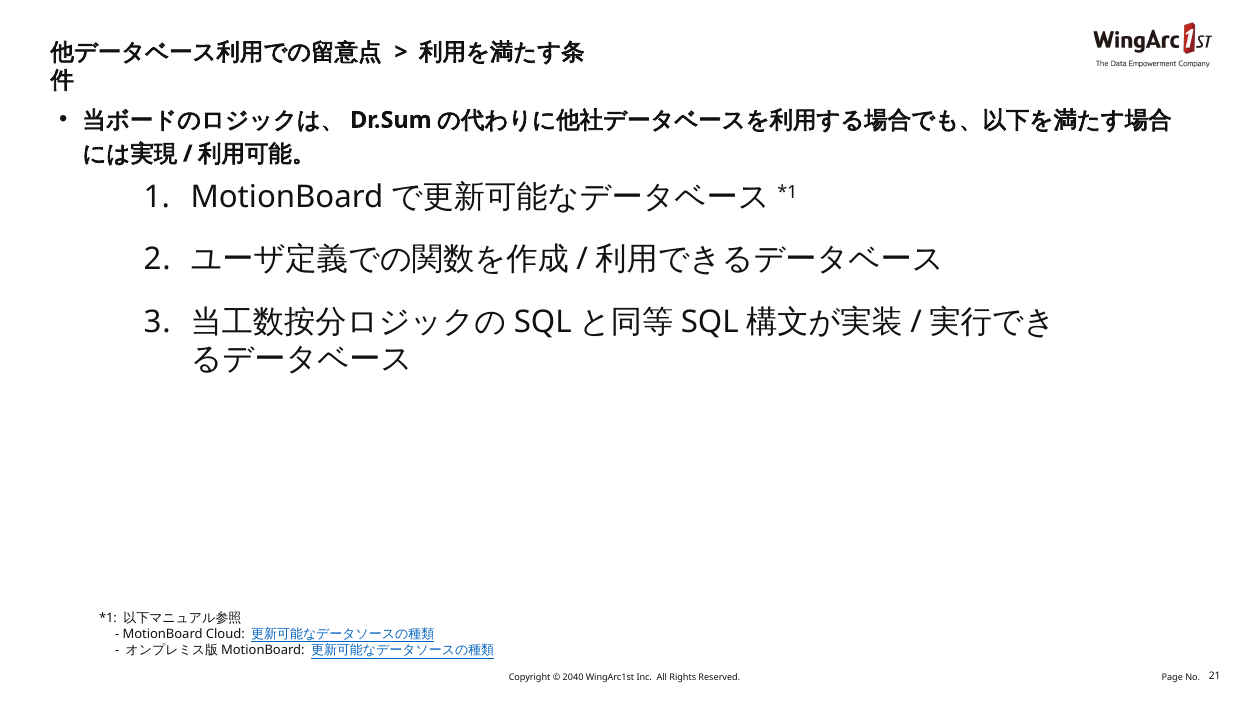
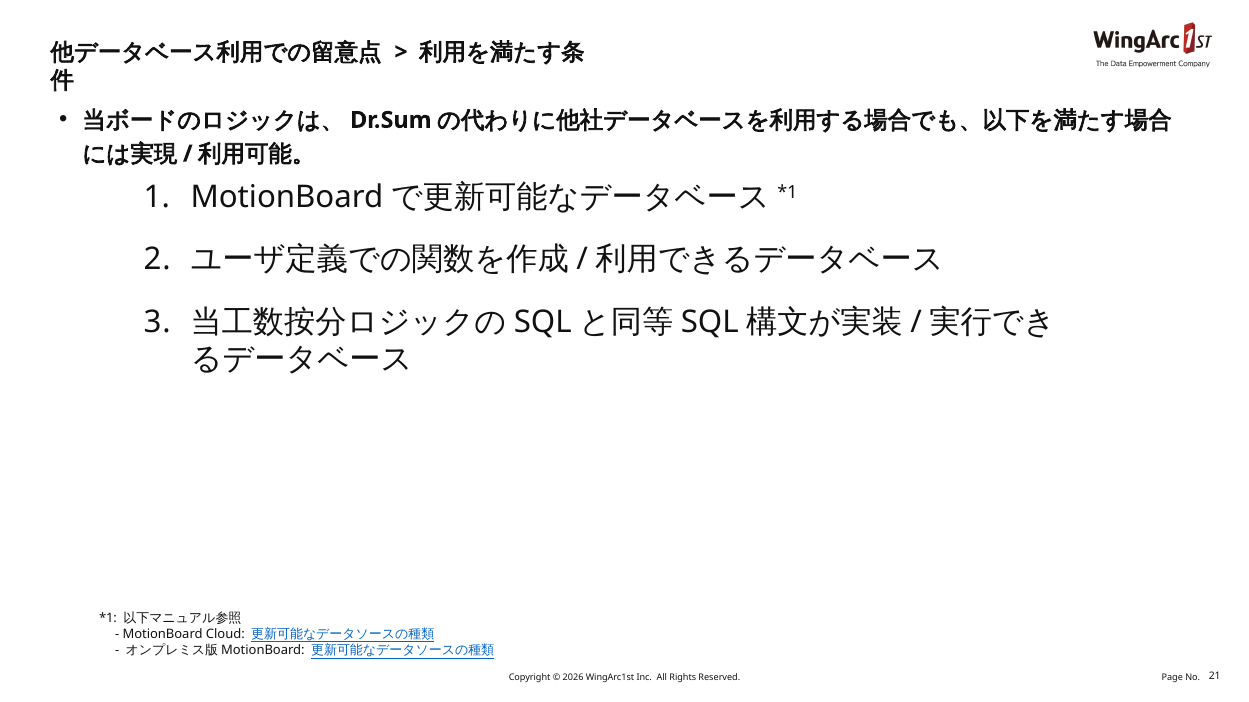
2040: 2040 -> 2026
